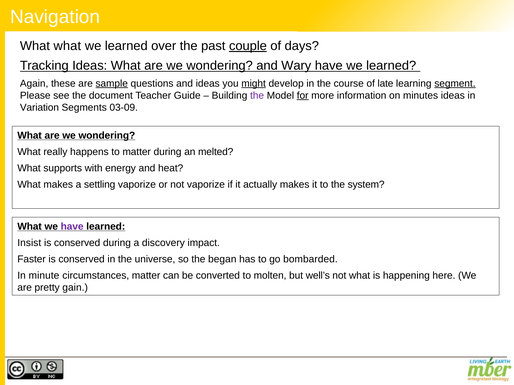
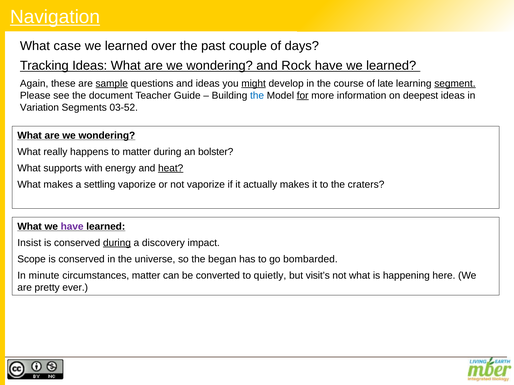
Navigation underline: none -> present
What what: what -> case
couple underline: present -> none
Wary: Wary -> Rock
the at (257, 96) colour: purple -> blue
minutes: minutes -> deepest
03-09: 03-09 -> 03-52
melted: melted -> bolster
heat underline: none -> present
system: system -> craters
during at (117, 243) underline: none -> present
Faster: Faster -> Scope
molten: molten -> quietly
well’s: well’s -> visit’s
gain: gain -> ever
